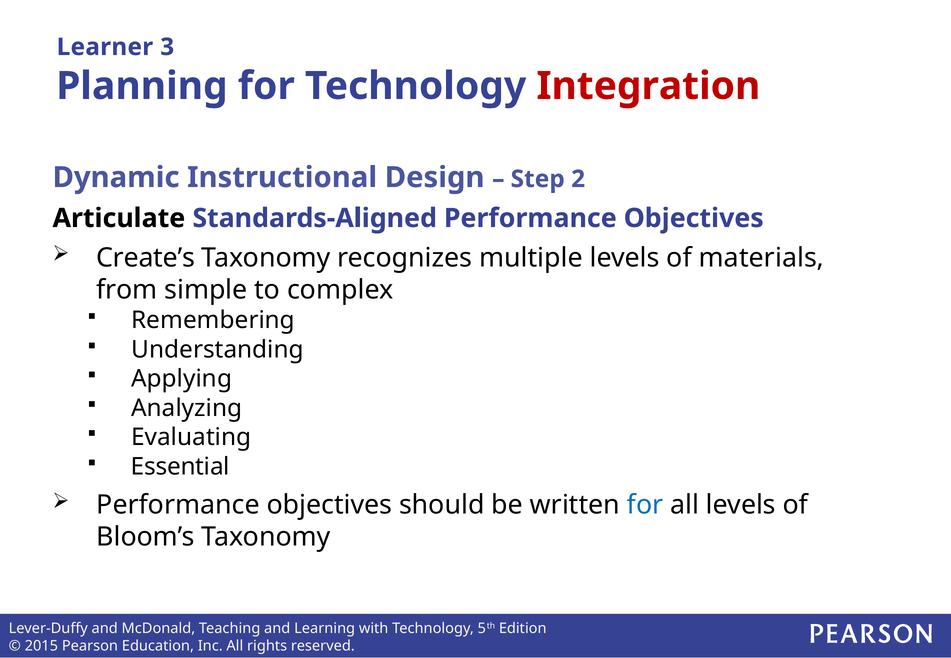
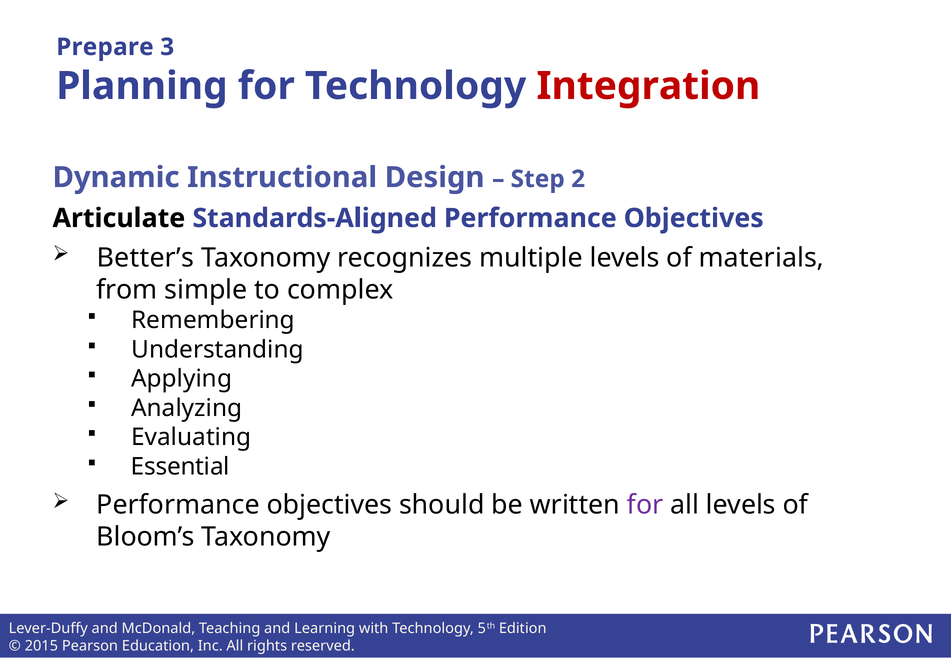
Learner: Learner -> Prepare
Create’s: Create’s -> Better’s
for at (645, 505) colour: blue -> purple
